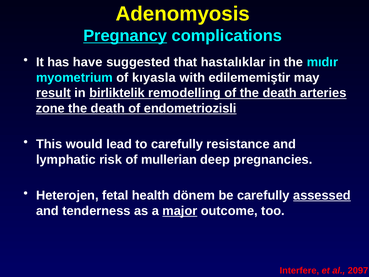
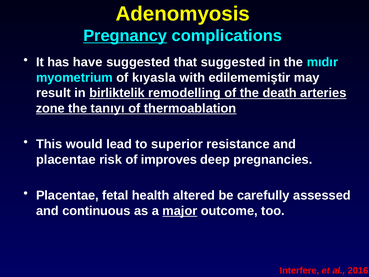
that hastalıklar: hastalıklar -> suggested
result underline: present -> none
death at (108, 108): death -> tanıyı
endometriozisli: endometriozisli -> thermoablation
to carefully: carefully -> superior
lymphatic at (66, 159): lymphatic -> placentae
mullerian: mullerian -> improves
Heterojen at (67, 195): Heterojen -> Placentae
dönem: dönem -> altered
assessed underline: present -> none
tenderness: tenderness -> continuous
2097: 2097 -> 2016
